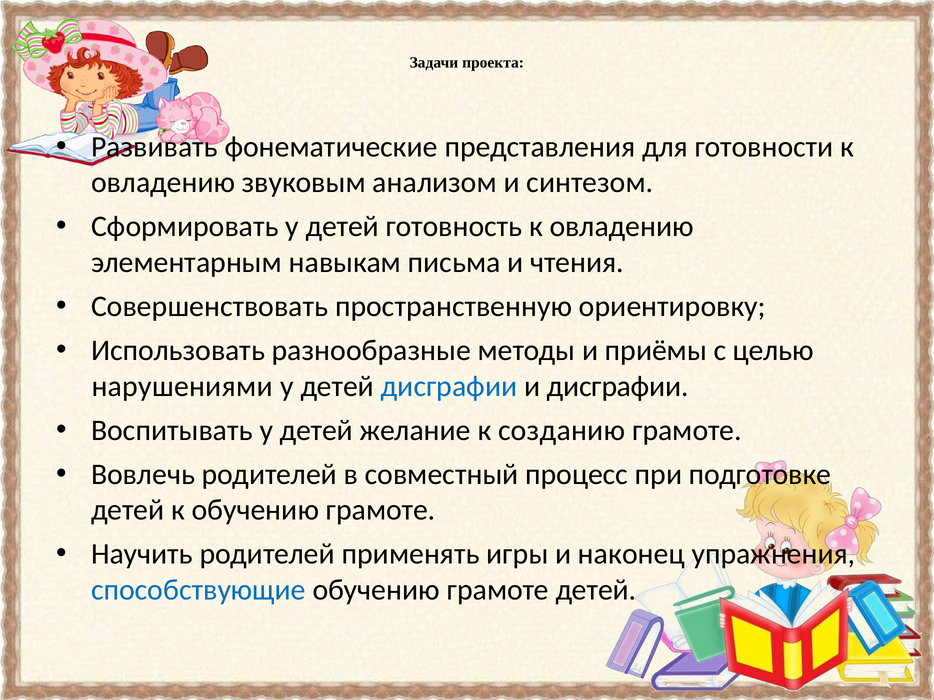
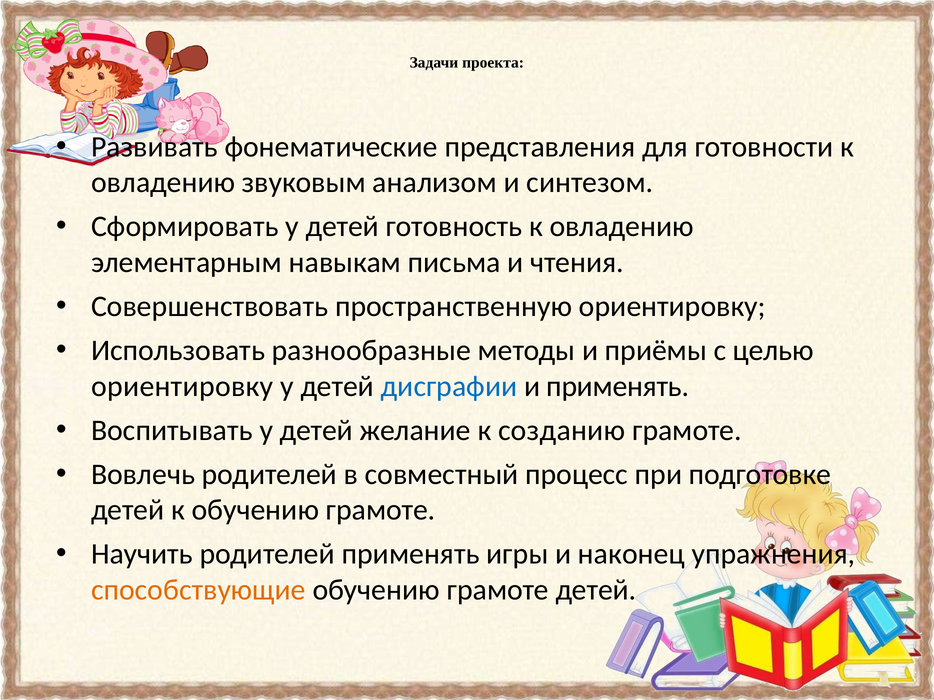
нарушениями at (182, 386): нарушениями -> ориентировку
и дисграфии: дисграфии -> применять
способствующие colour: blue -> orange
